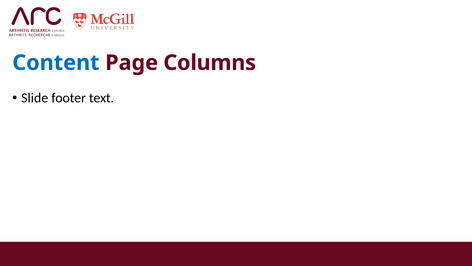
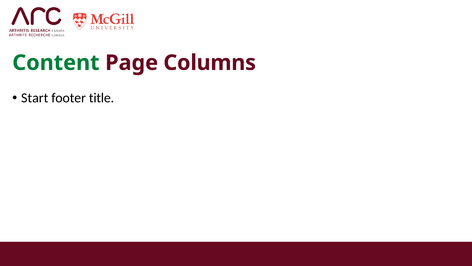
Content colour: blue -> green
Slide: Slide -> Start
text: text -> title
